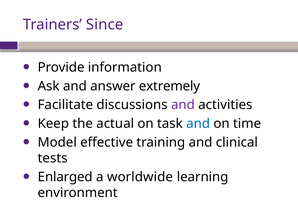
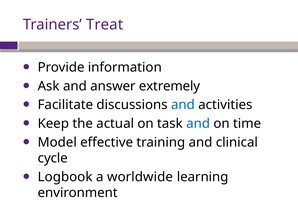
Since: Since -> Treat
and at (183, 105) colour: purple -> blue
tests: tests -> cycle
Enlarged: Enlarged -> Logbook
